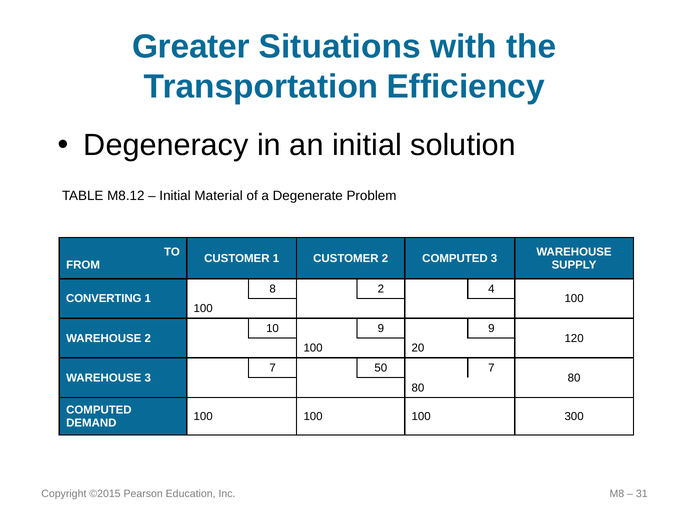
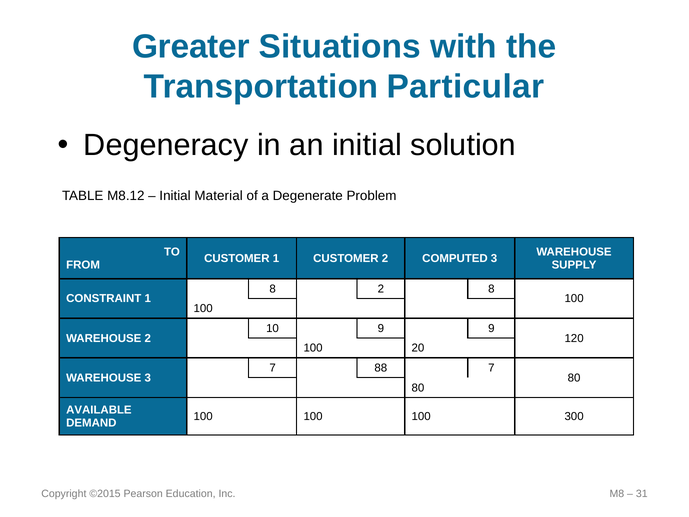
Efficiency: Efficiency -> Particular
2 4: 4 -> 8
CONVERTING: CONVERTING -> CONSTRAINT
50: 50 -> 88
COMPUTED at (99, 410): COMPUTED -> AVAILABLE
